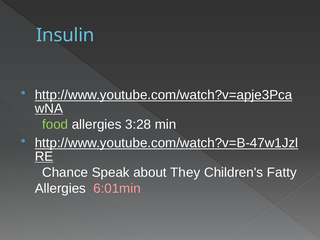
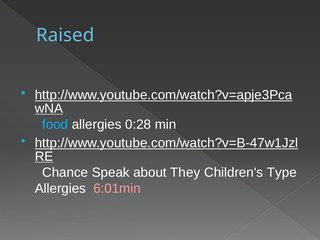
Insulin: Insulin -> Raised
food colour: light green -> light blue
3:28: 3:28 -> 0:28
Fatty: Fatty -> Type
